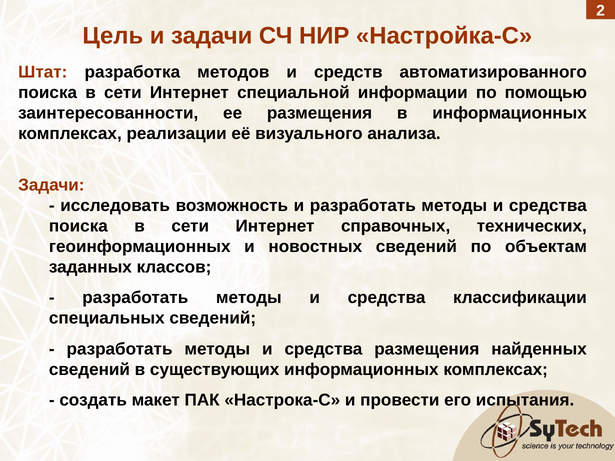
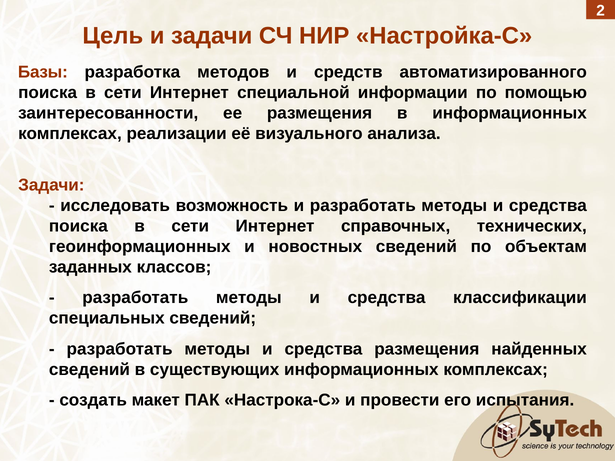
Штат: Штат -> Базы
